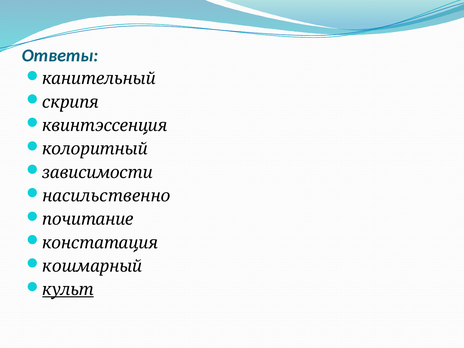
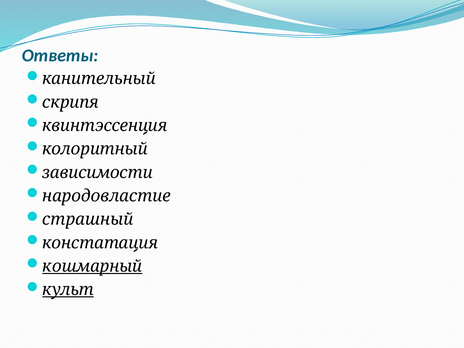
насильственно: насильственно -> народовластие
почитание: почитание -> страшный
кошмарный underline: none -> present
